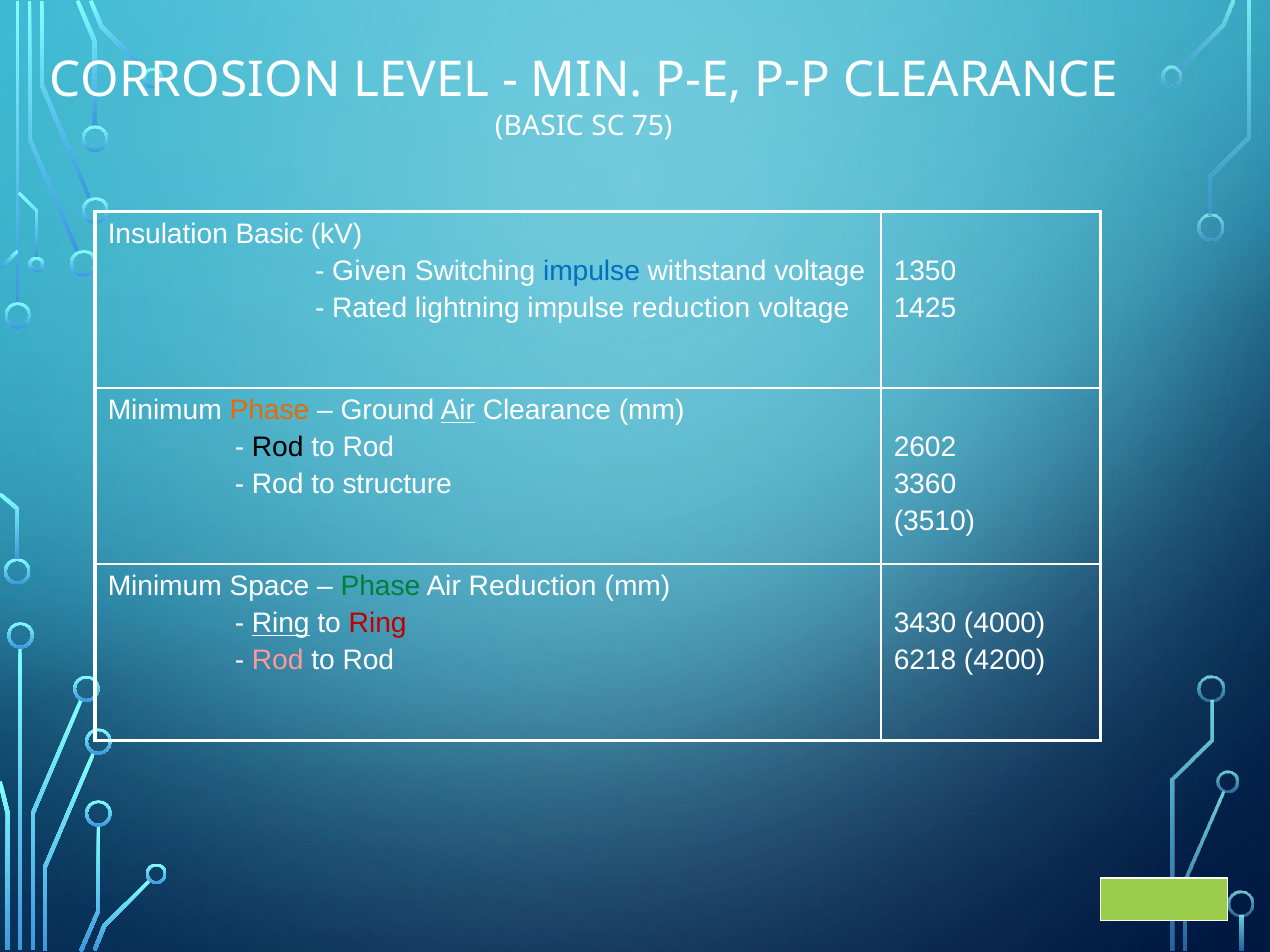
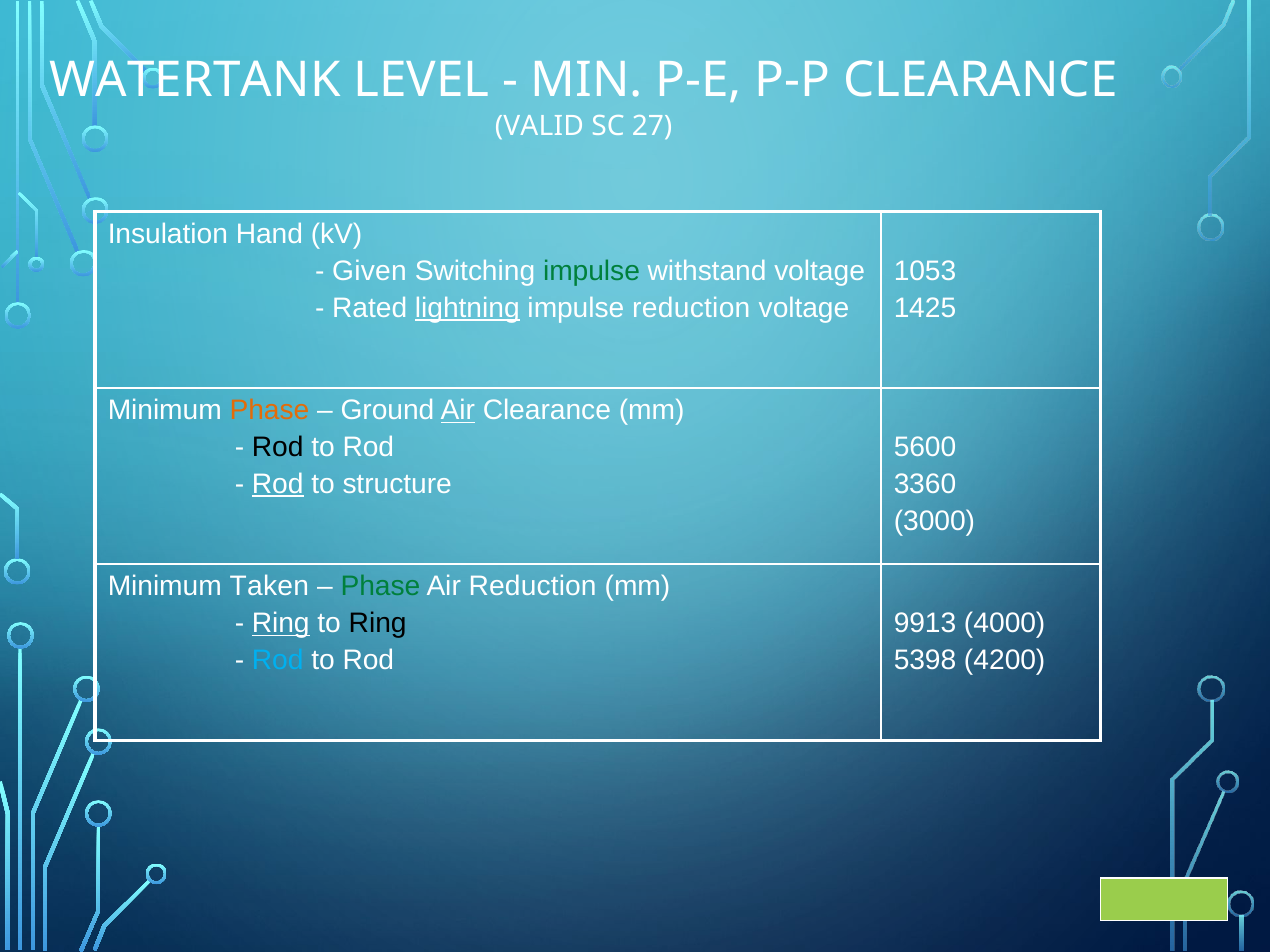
CORROSION: CORROSION -> WATERTANK
BASIC at (539, 126): BASIC -> VALID
75: 75 -> 27
Insulation Basic: Basic -> Hand
impulse at (591, 271) colour: blue -> green
1350: 1350 -> 1053
lightning underline: none -> present
2602: 2602 -> 5600
Rod at (278, 484) underline: none -> present
3510: 3510 -> 3000
Space: Space -> Taken
Ring at (378, 624) colour: red -> black
3430: 3430 -> 9913
Rod at (278, 661) colour: pink -> light blue
6218: 6218 -> 5398
